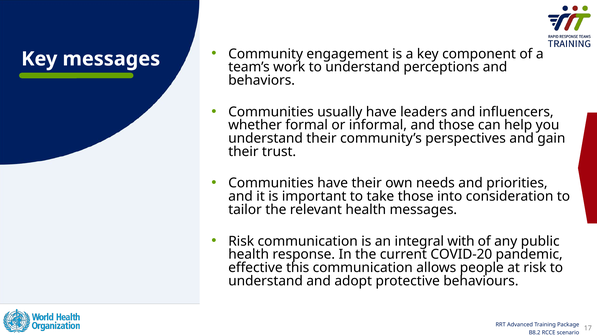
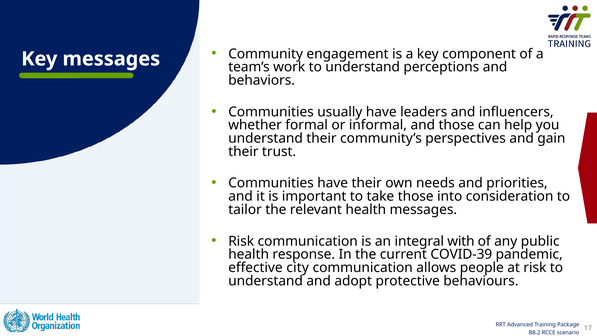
COVID-20: COVID-20 -> COVID-39
this: this -> city
